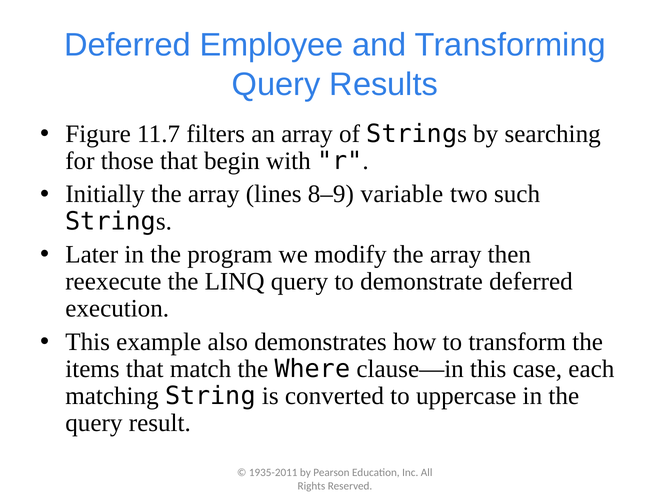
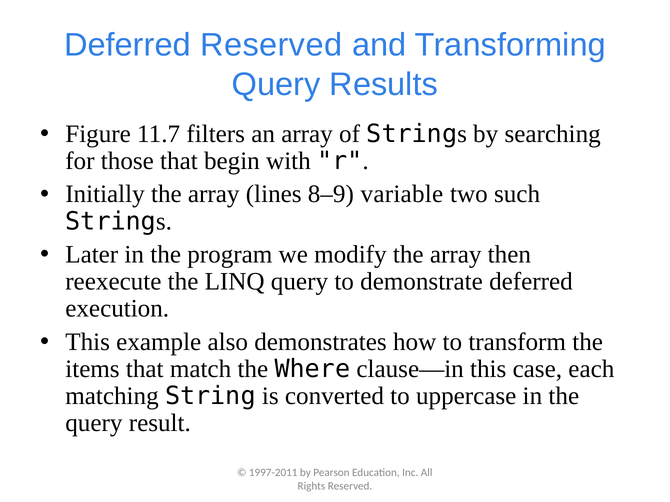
Deferred Employee: Employee -> Reserved
1935-2011: 1935-2011 -> 1997-2011
